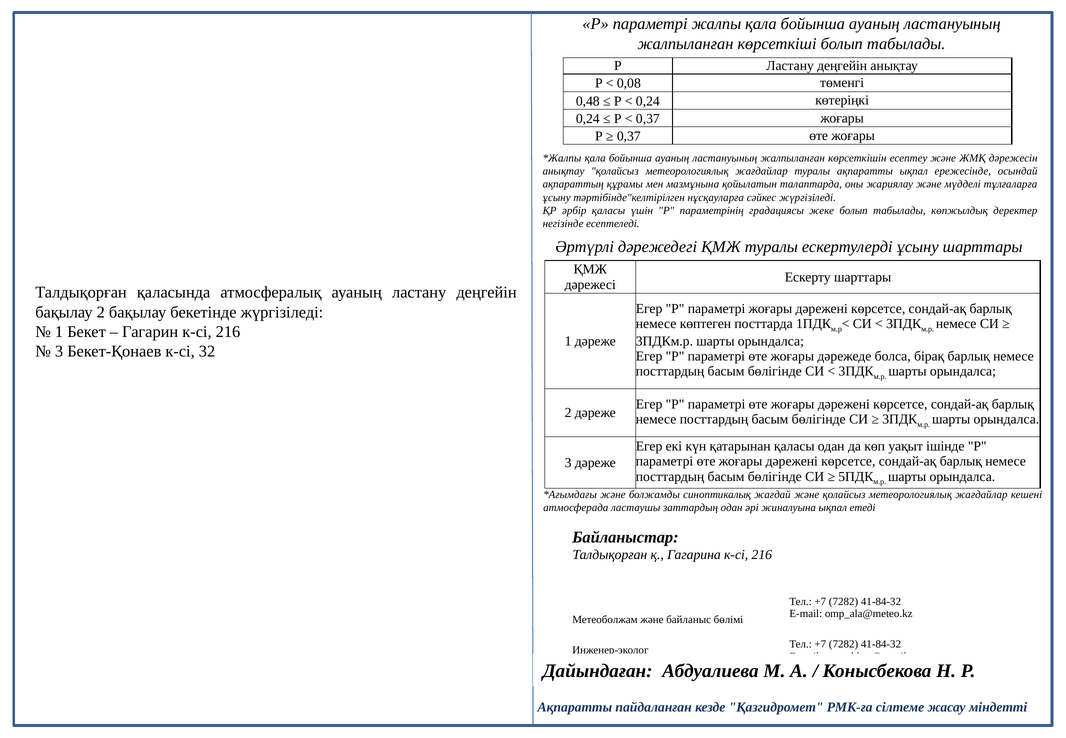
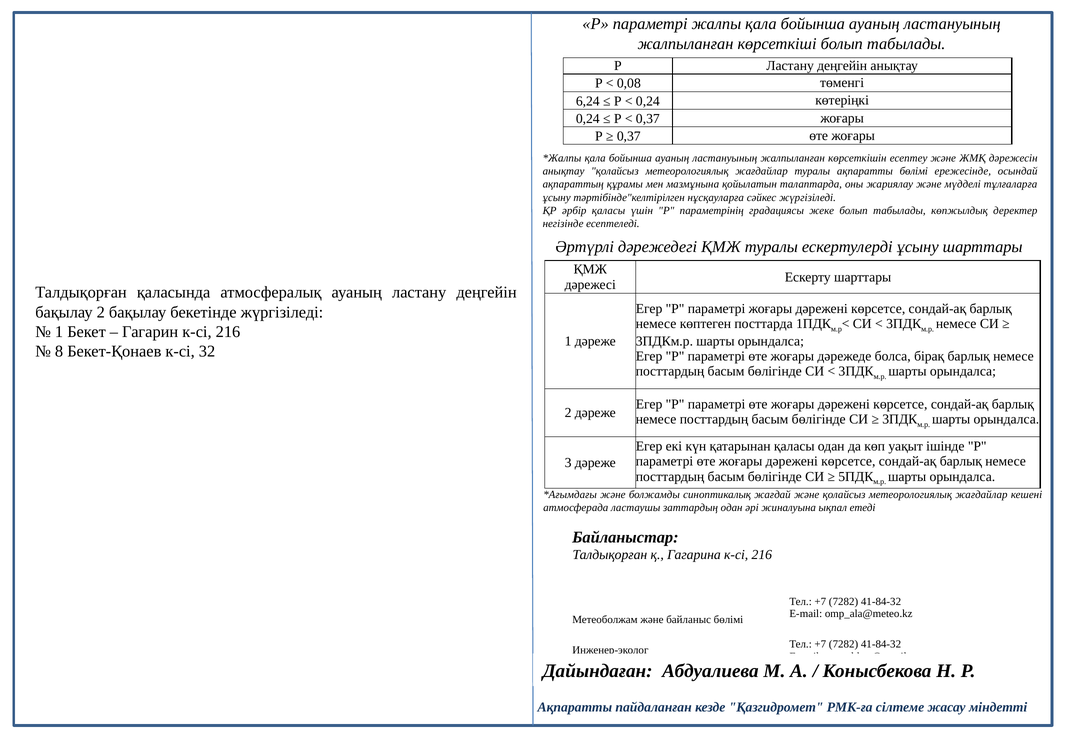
0,48: 0,48 -> 6,24
ақпаратты ықпал: ықпал -> бөлімі
3 at (59, 352): 3 -> 8
